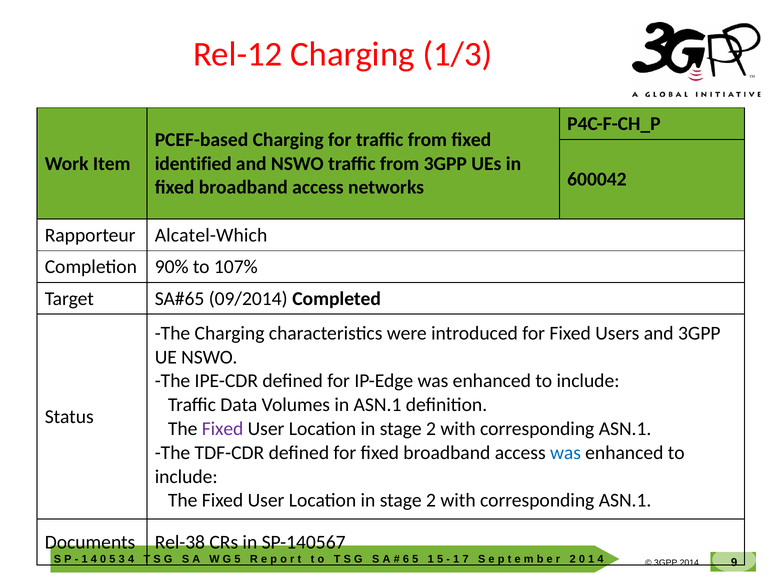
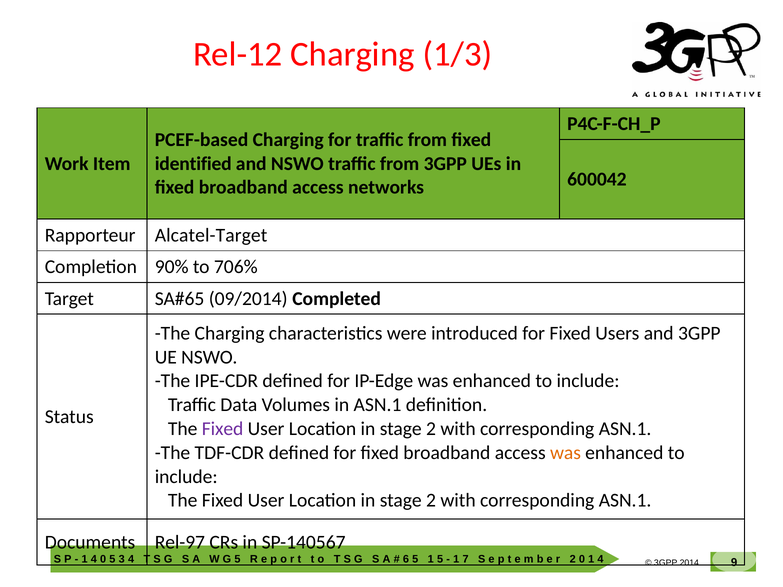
Alcatel-Which: Alcatel-Which -> Alcatel-Target
107%: 107% -> 706%
was at (565, 453) colour: blue -> orange
Rel-38: Rel-38 -> Rel-97
